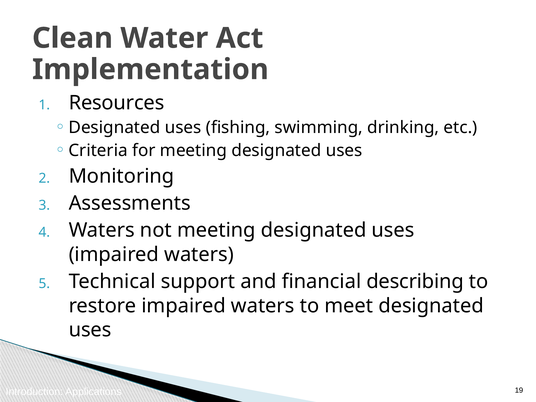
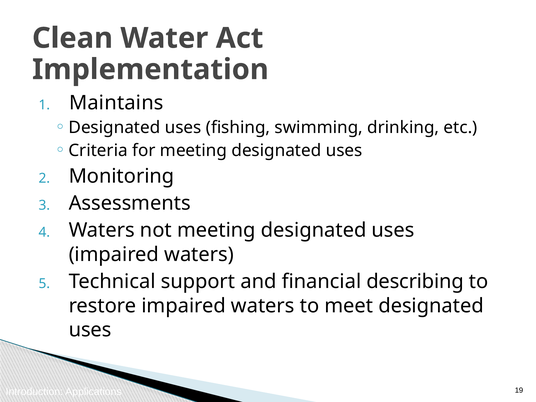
Resources: Resources -> Maintains
